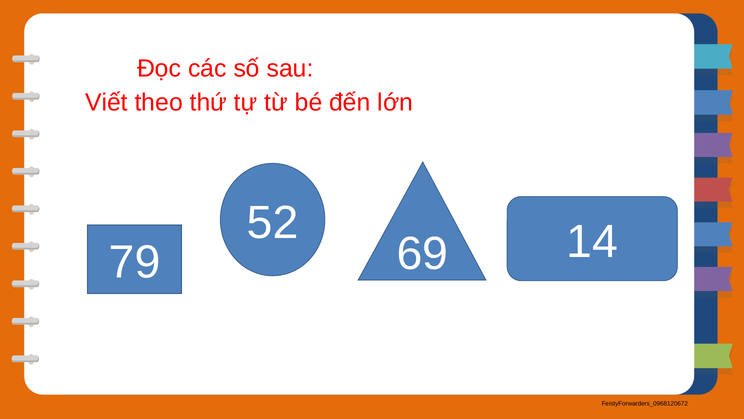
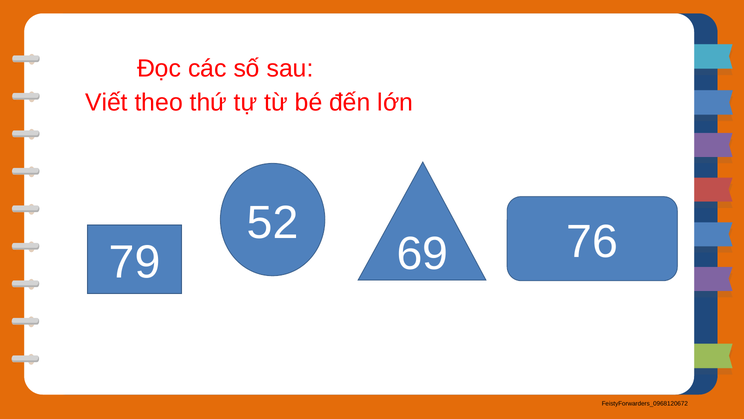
14: 14 -> 76
